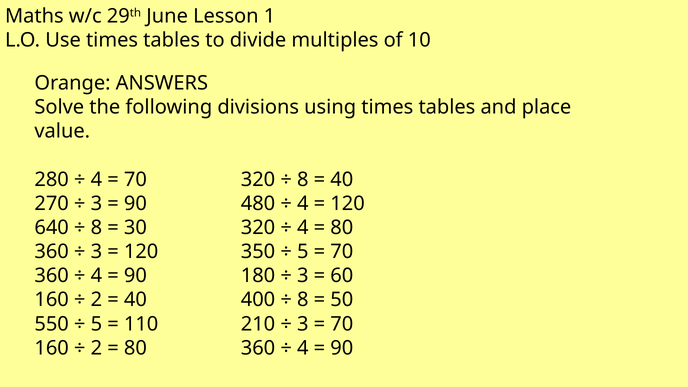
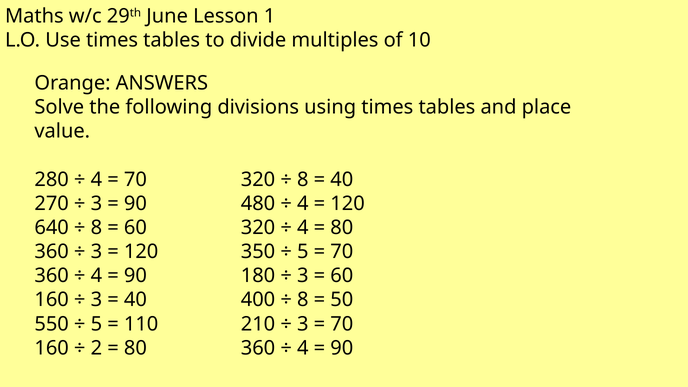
30 at (135, 228): 30 -> 60
2 at (96, 300): 2 -> 3
